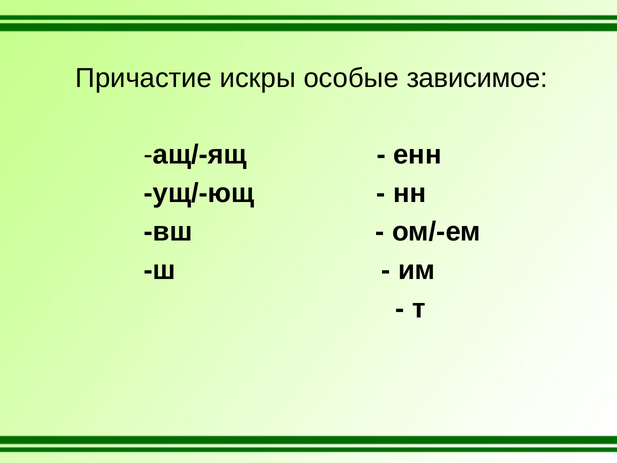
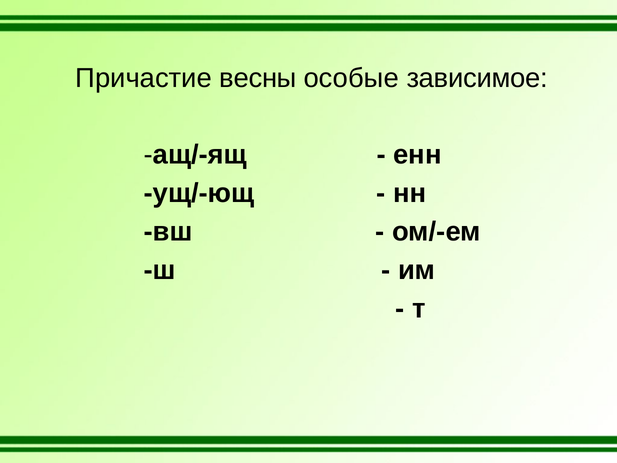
искры: искры -> весны
